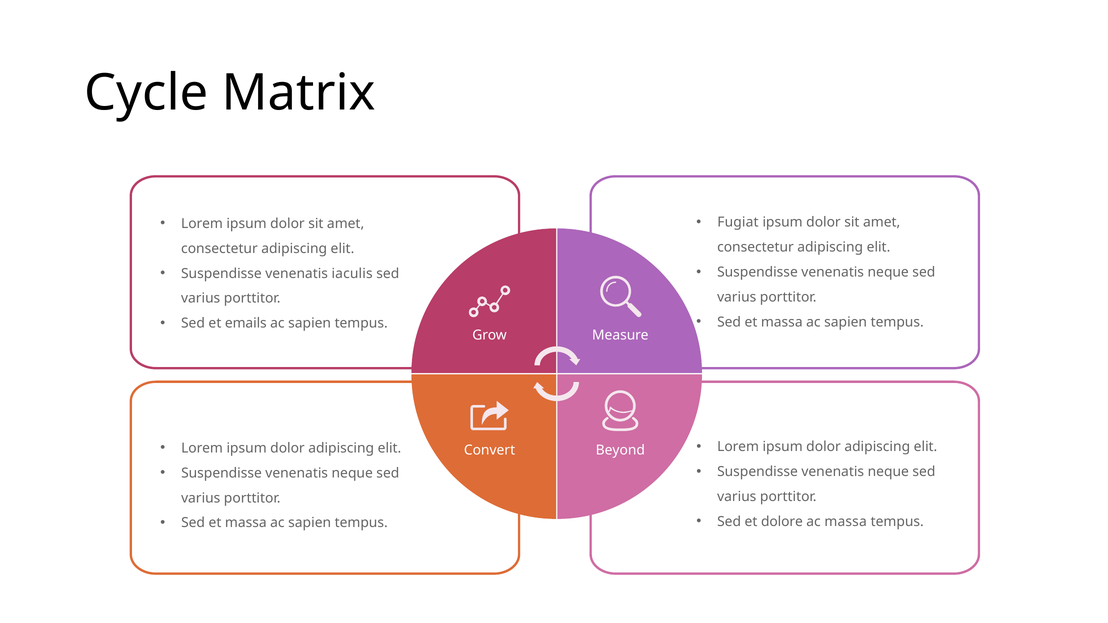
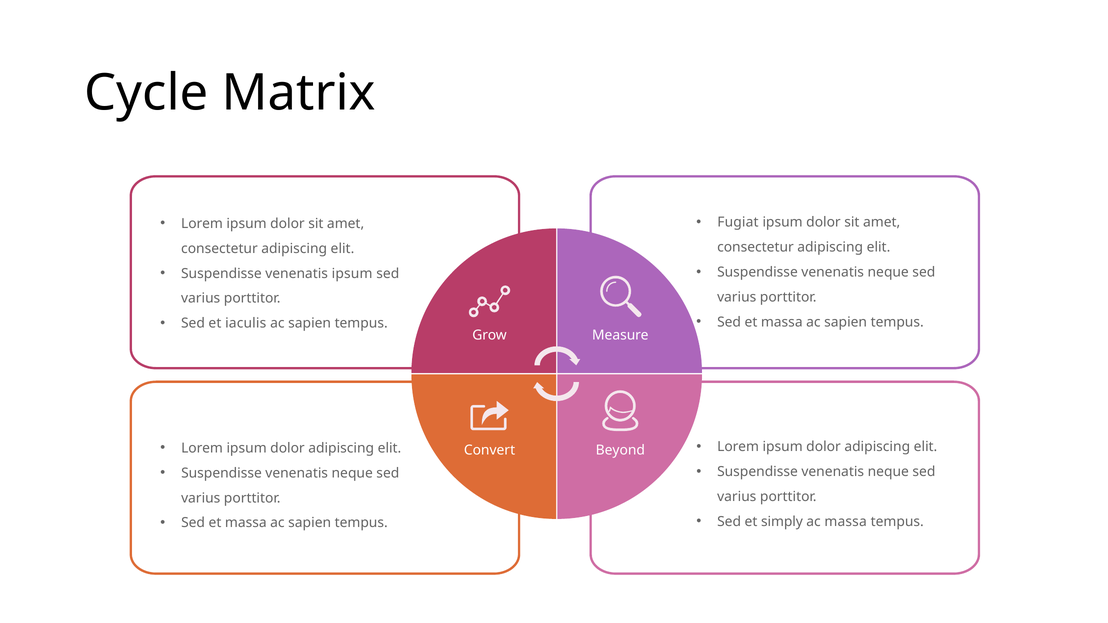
venenatis iaculis: iaculis -> ipsum
emails: emails -> iaculis
dolore: dolore -> simply
